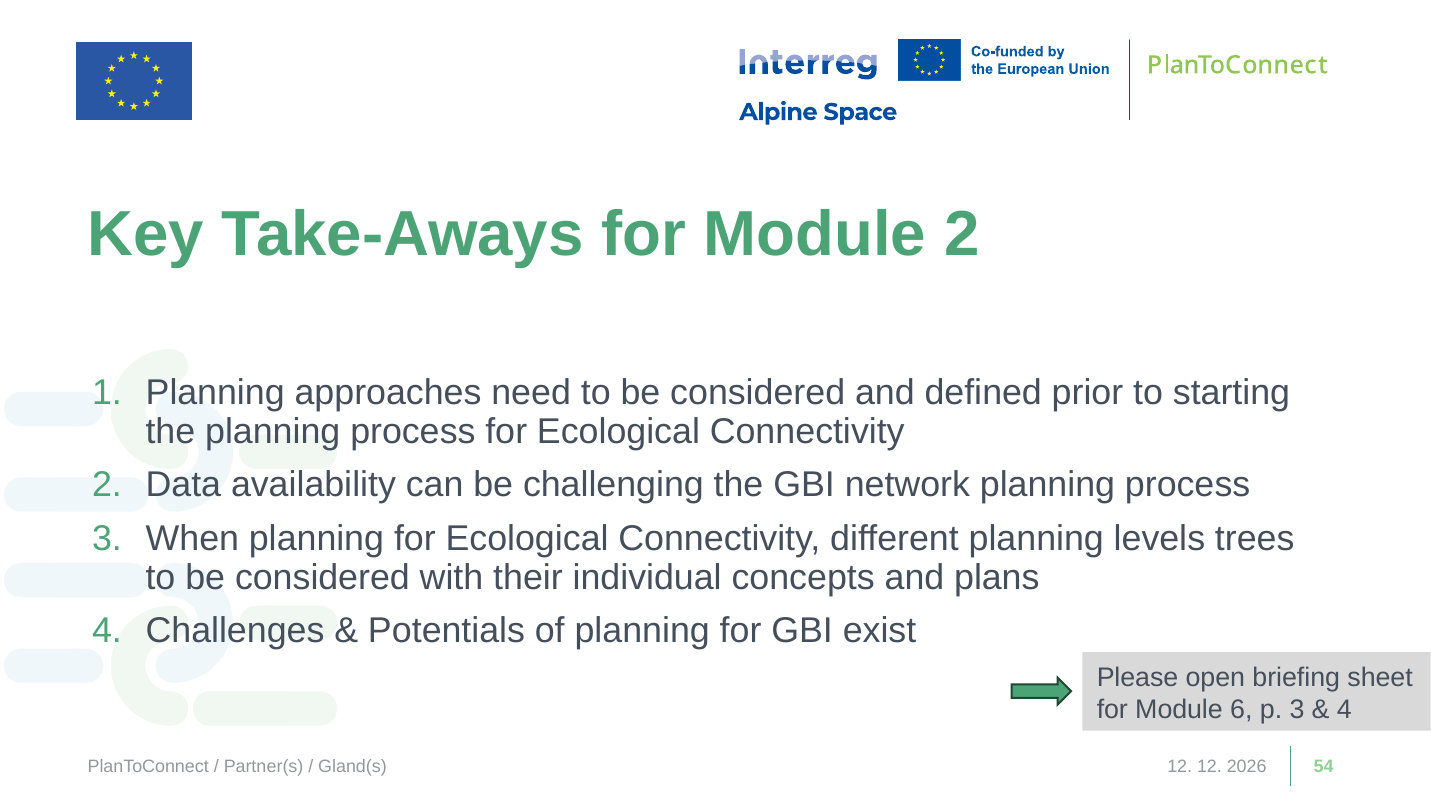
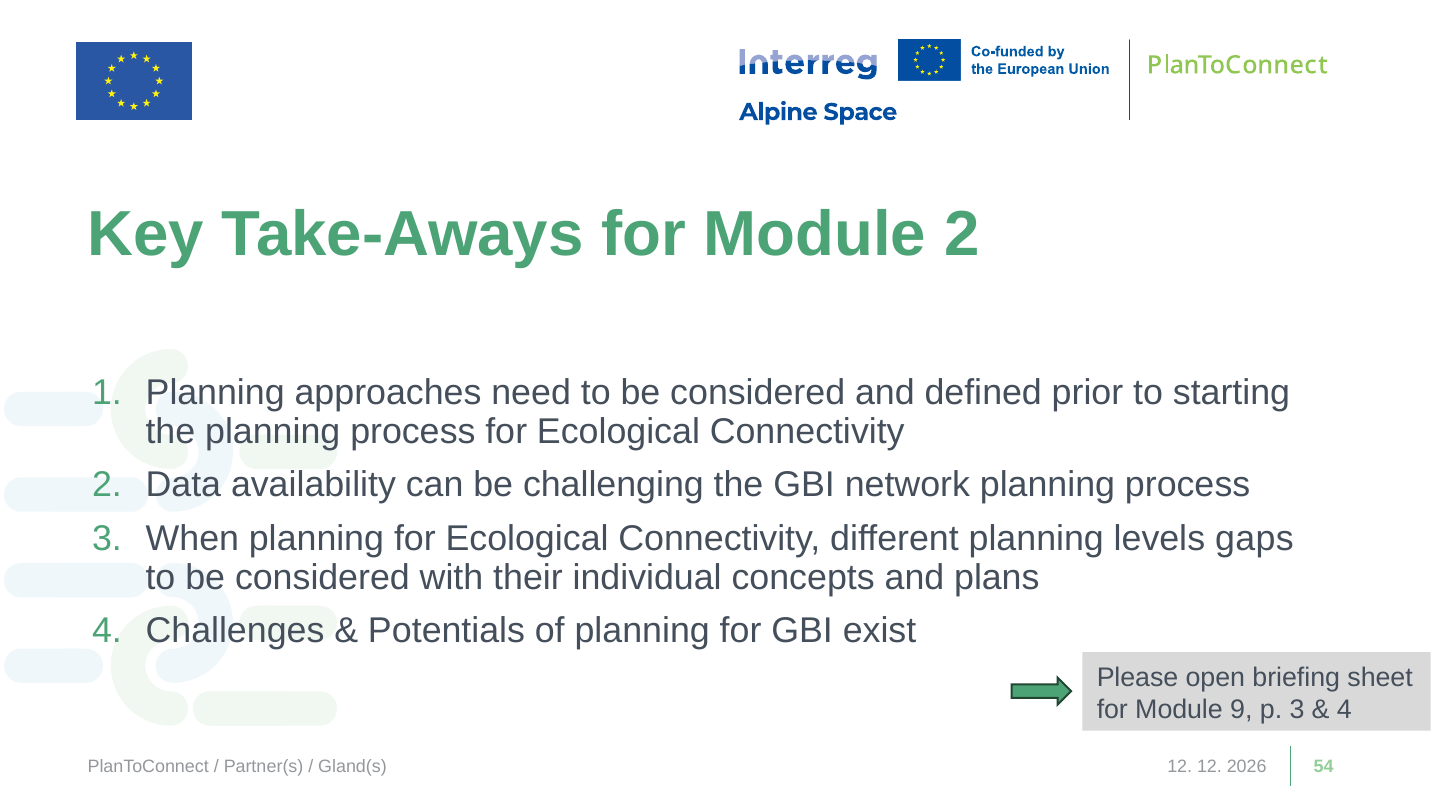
trees: trees -> gaps
6: 6 -> 9
